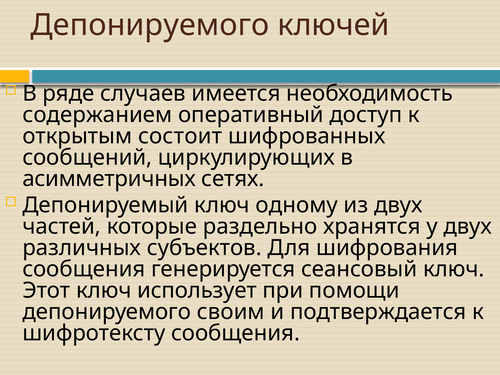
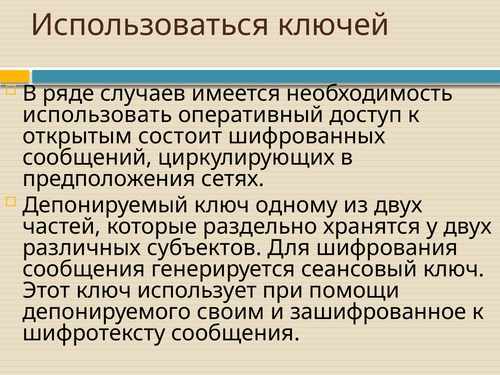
Депонируемого at (150, 25): Депонируемого -> Использоваться
содержанием: содержанием -> использовать
асимметричных: асимметричных -> предположения
подтверждается: подтверждается -> зашифрованное
